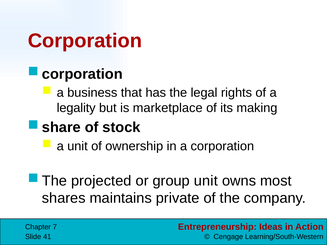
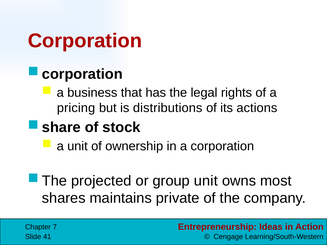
legality: legality -> pricing
marketplace: marketplace -> distributions
making: making -> actions
